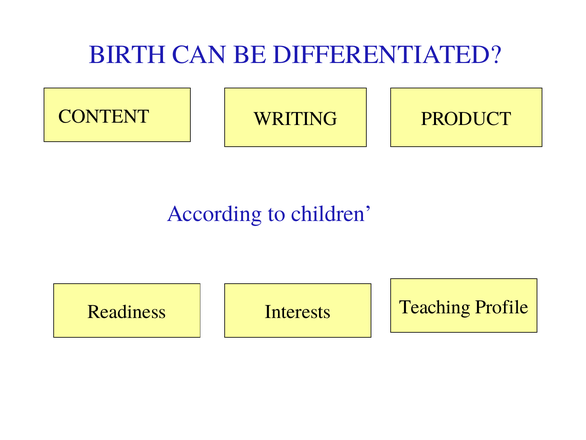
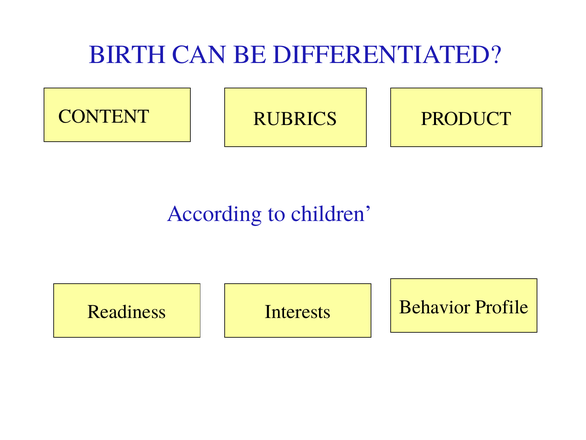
WRITING: WRITING -> RUBRICS
Teaching: Teaching -> Behavior
